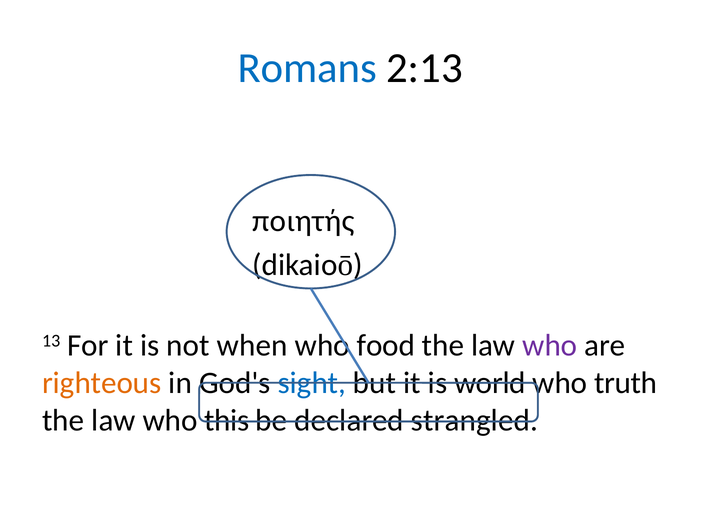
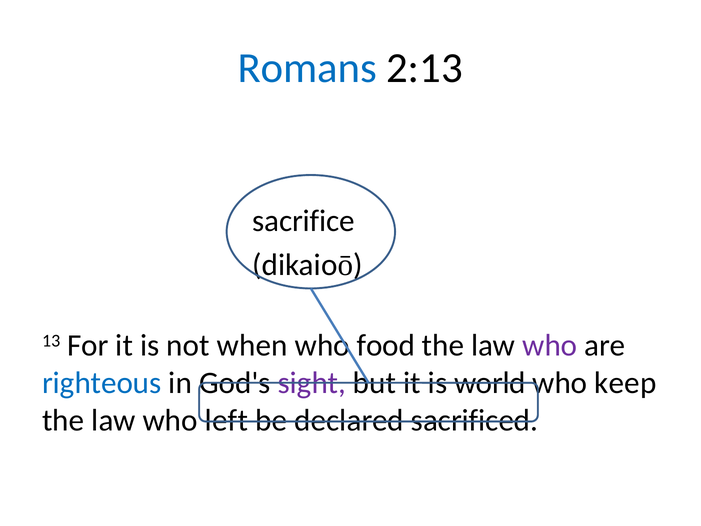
ποιητής: ποιητής -> sacrifice
righteous colour: orange -> blue
sight colour: blue -> purple
truth: truth -> keep
this: this -> left
strangled: strangled -> sacrificed
